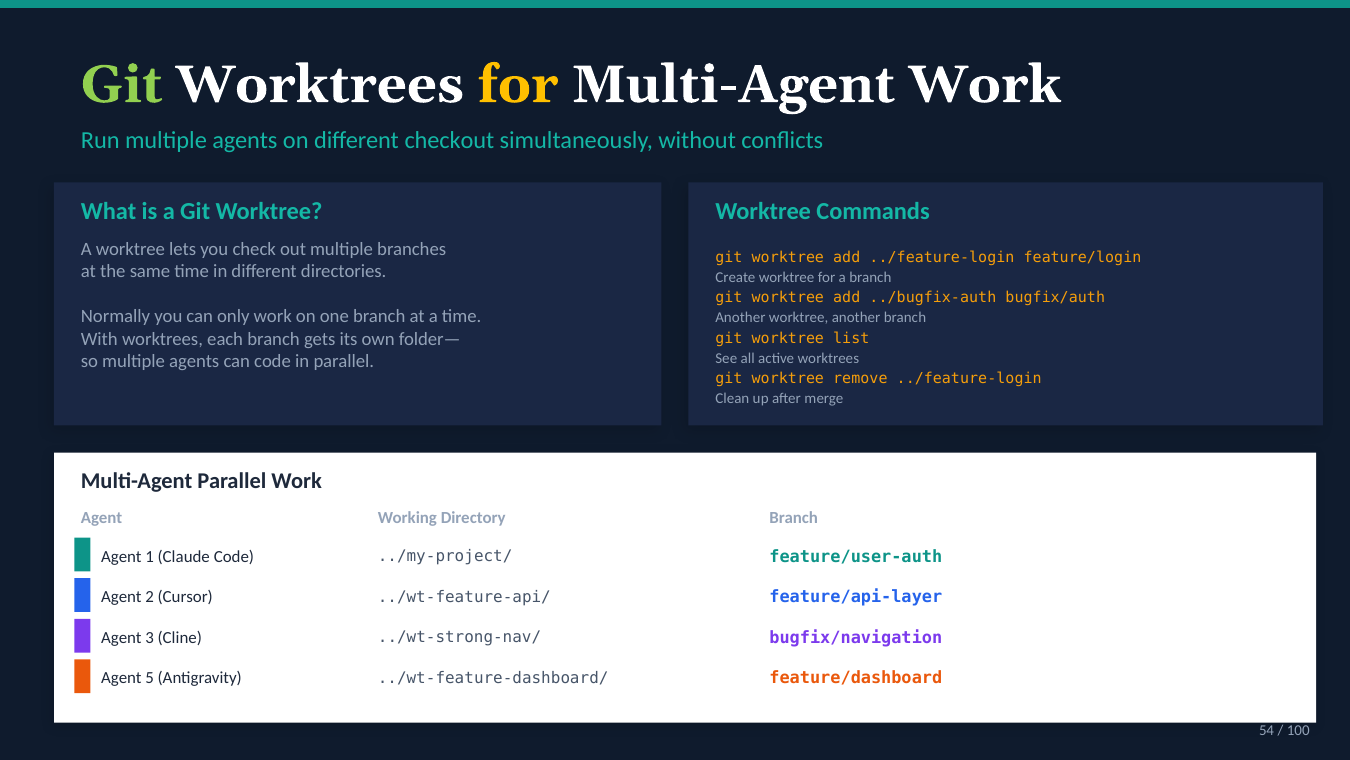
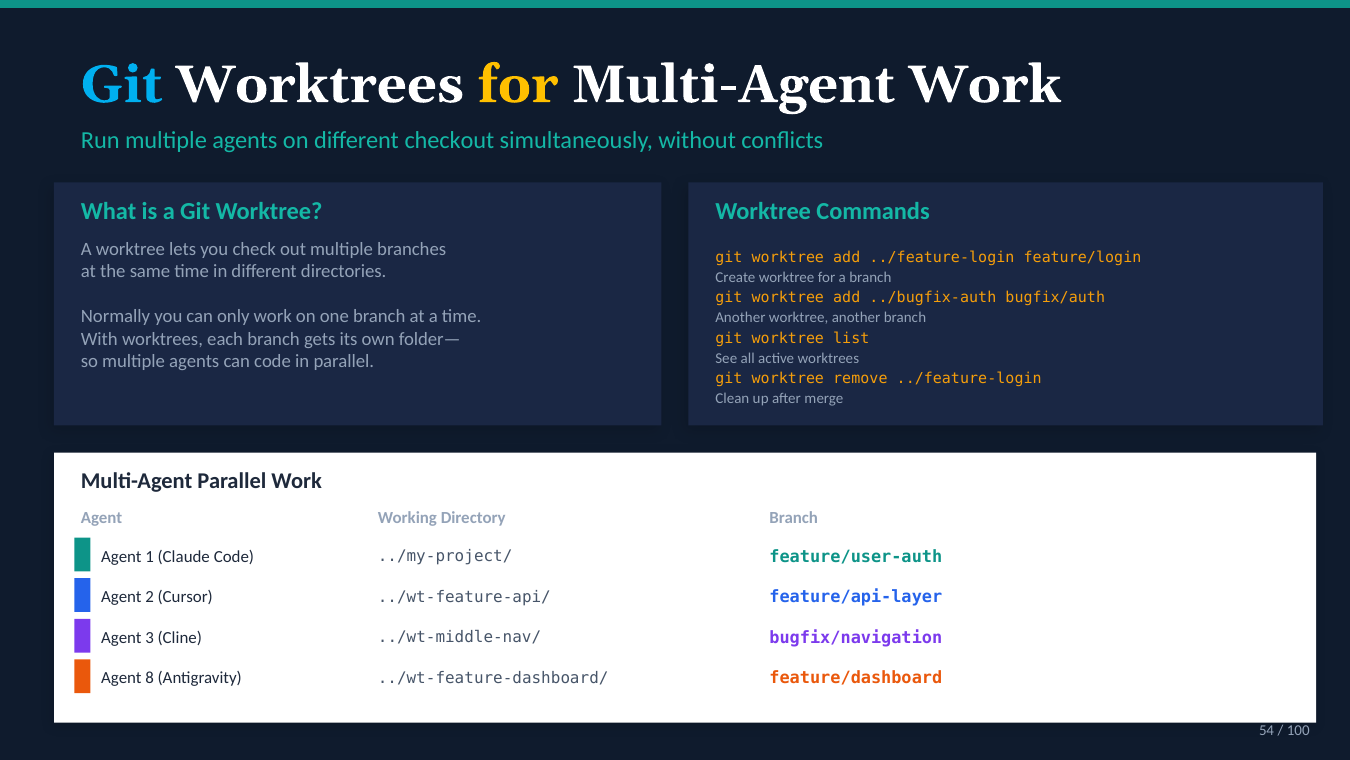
Git at (122, 85) colour: light green -> light blue
../wt-strong-nav/: ../wt-strong-nav/ -> ../wt-middle-nav/
5: 5 -> 8
